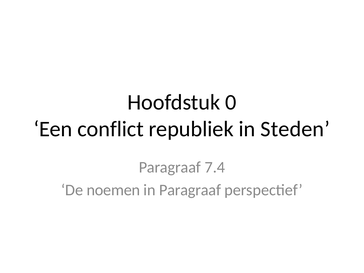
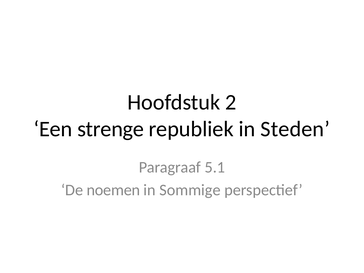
0: 0 -> 2
conflict: conflict -> strenge
7.4: 7.4 -> 5.1
in Paragraaf: Paragraaf -> Sommige
